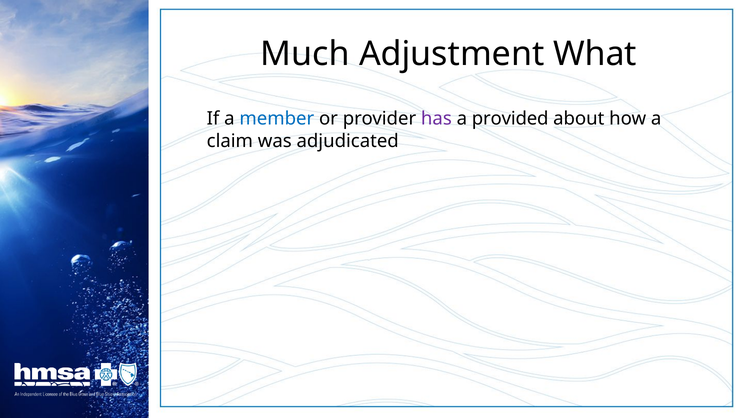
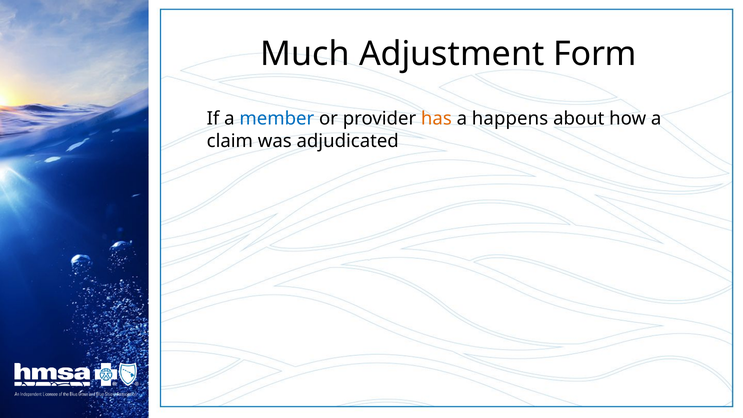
What: What -> Form
has colour: purple -> orange
provided: provided -> happens
